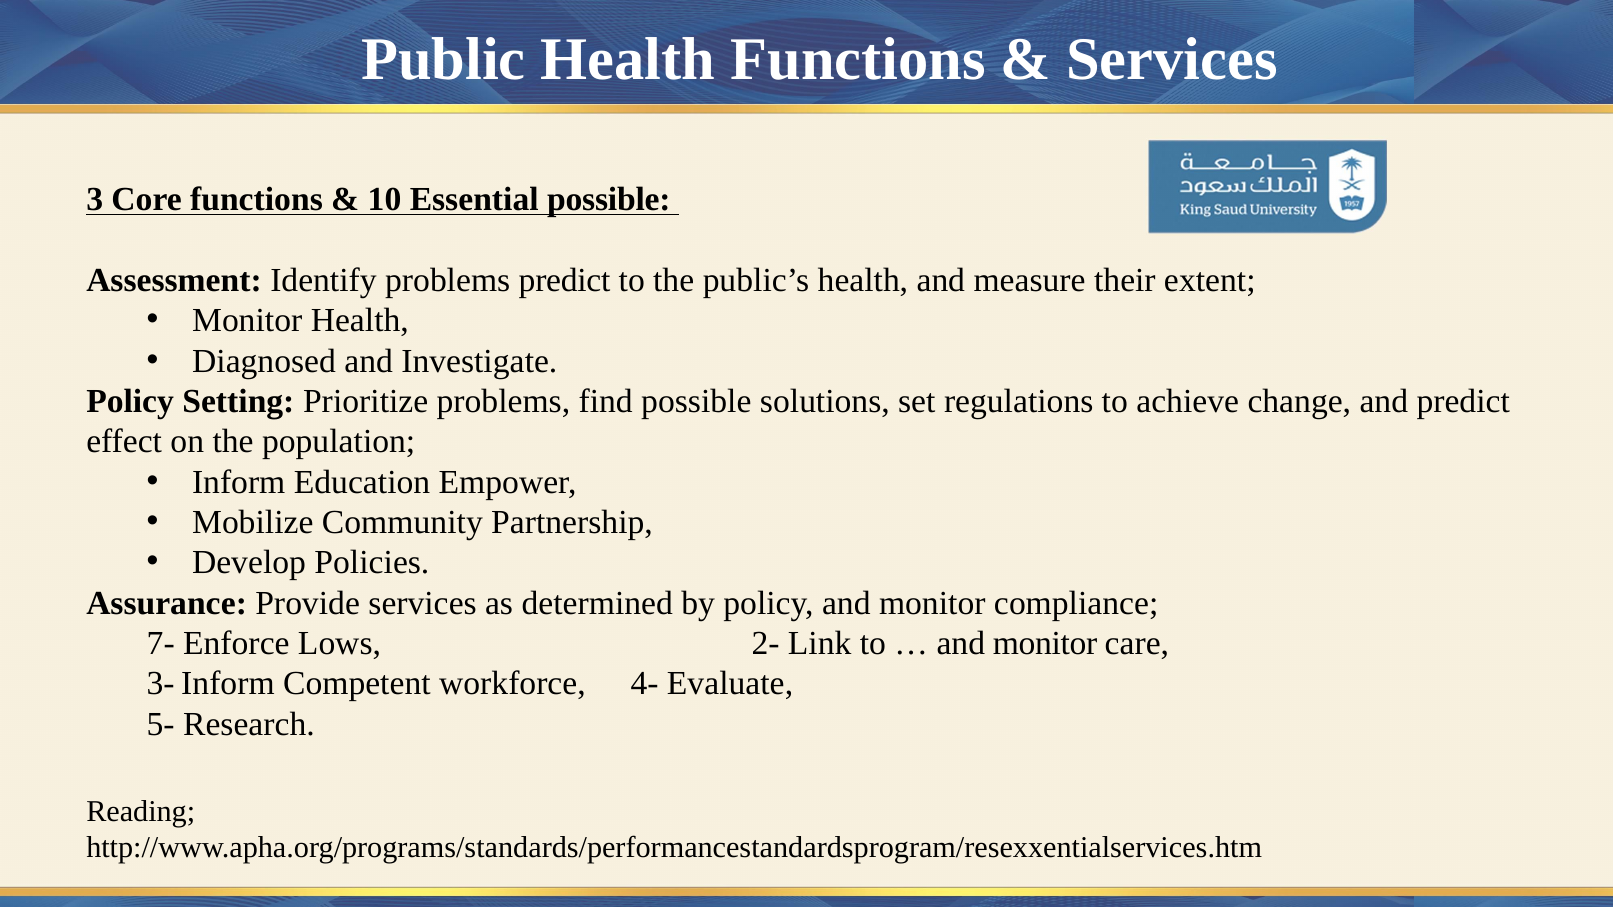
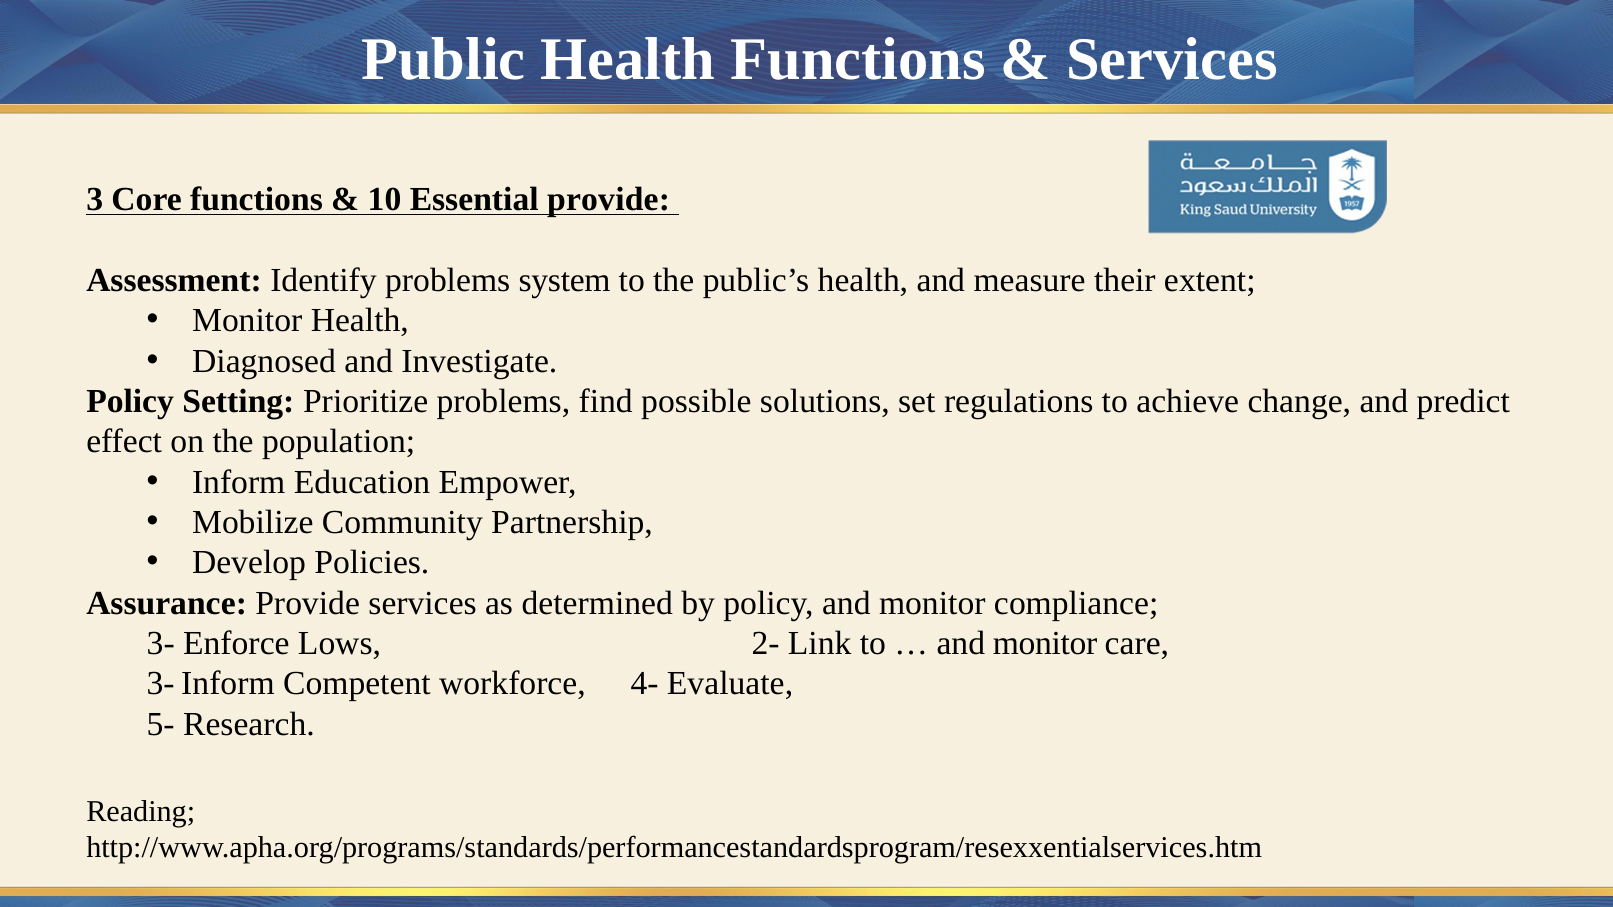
Essential possible: possible -> provide
problems predict: predict -> system
7- at (161, 644): 7- -> 3-
